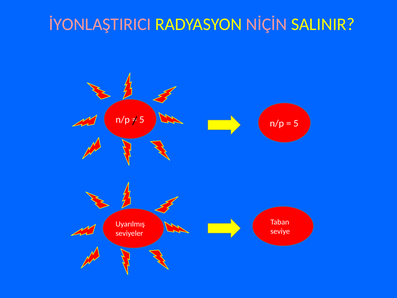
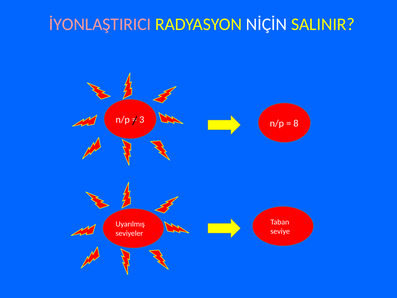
NİÇİN colour: pink -> white
5 at (142, 120): 5 -> 3
5 at (296, 123): 5 -> 8
